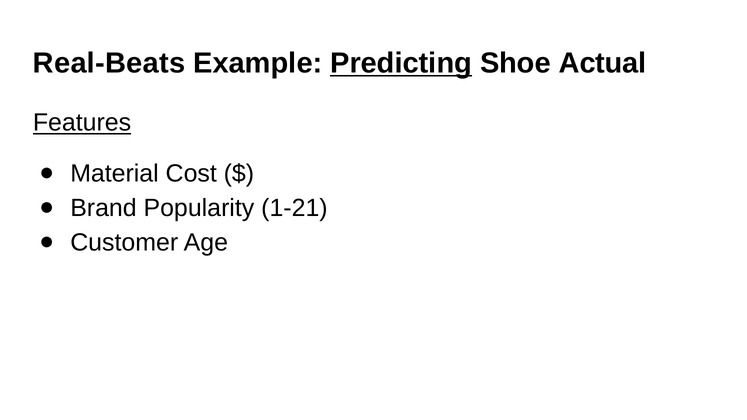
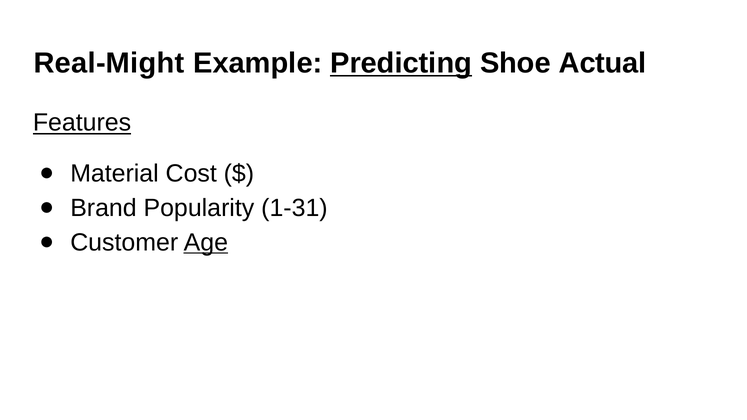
Real-Beats: Real-Beats -> Real-Might
1-21: 1-21 -> 1-31
Age underline: none -> present
